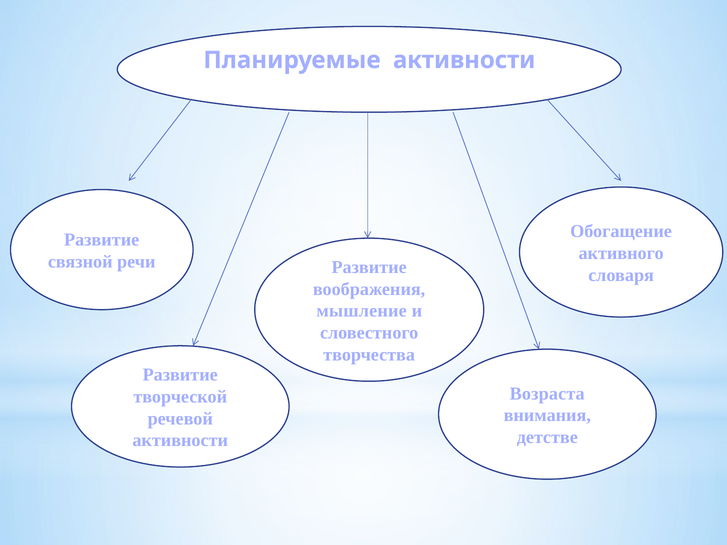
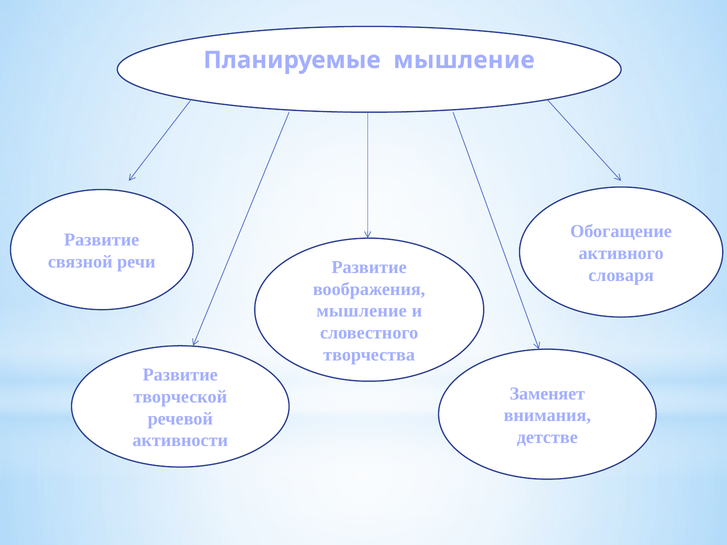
Планируемые активности: активности -> мышление
Возраста: Возраста -> Заменяет
